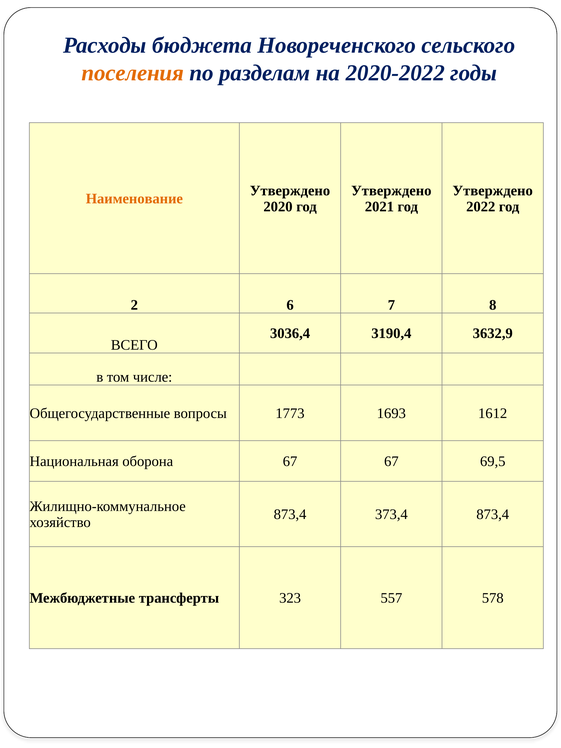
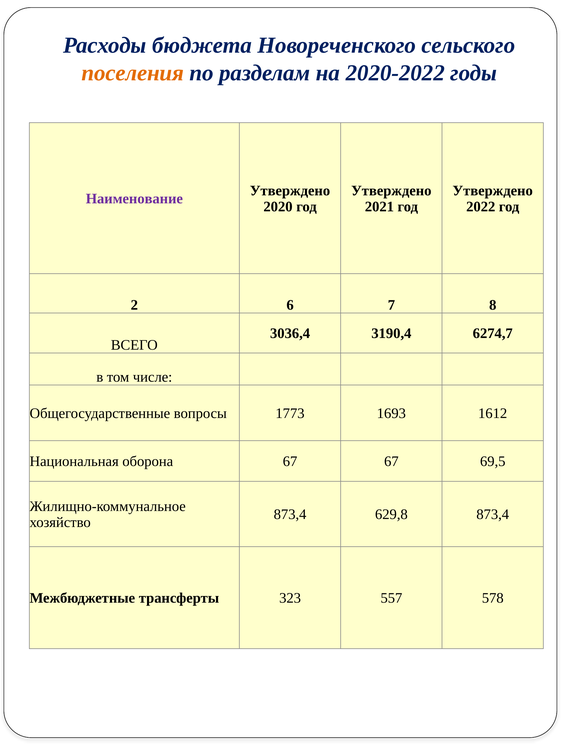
Наименование colour: orange -> purple
3632,9: 3632,9 -> 6274,7
373,4: 373,4 -> 629,8
